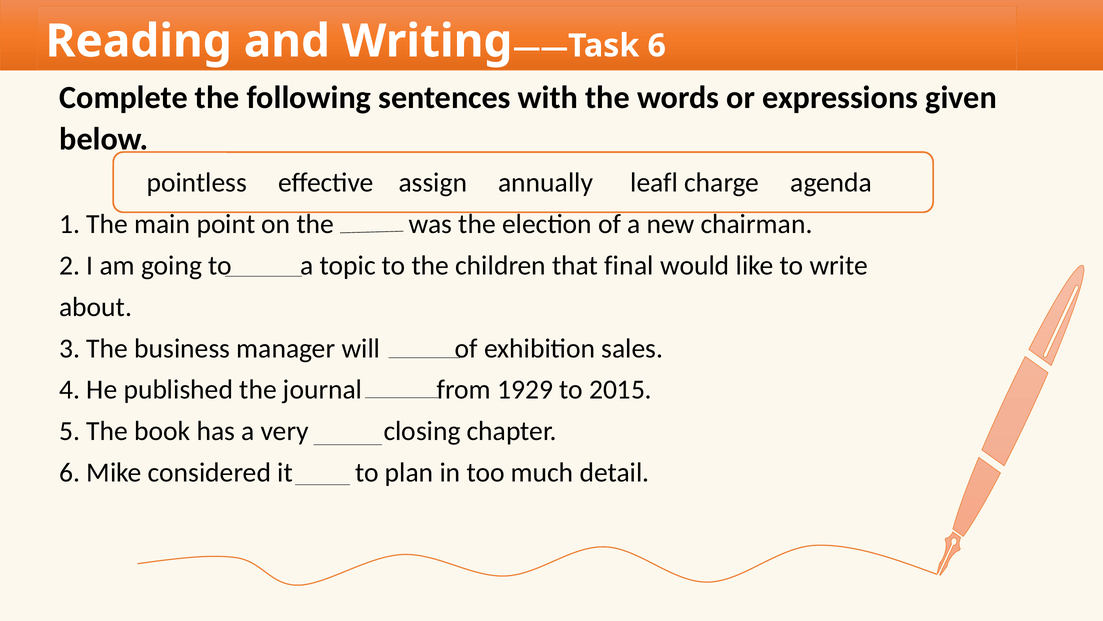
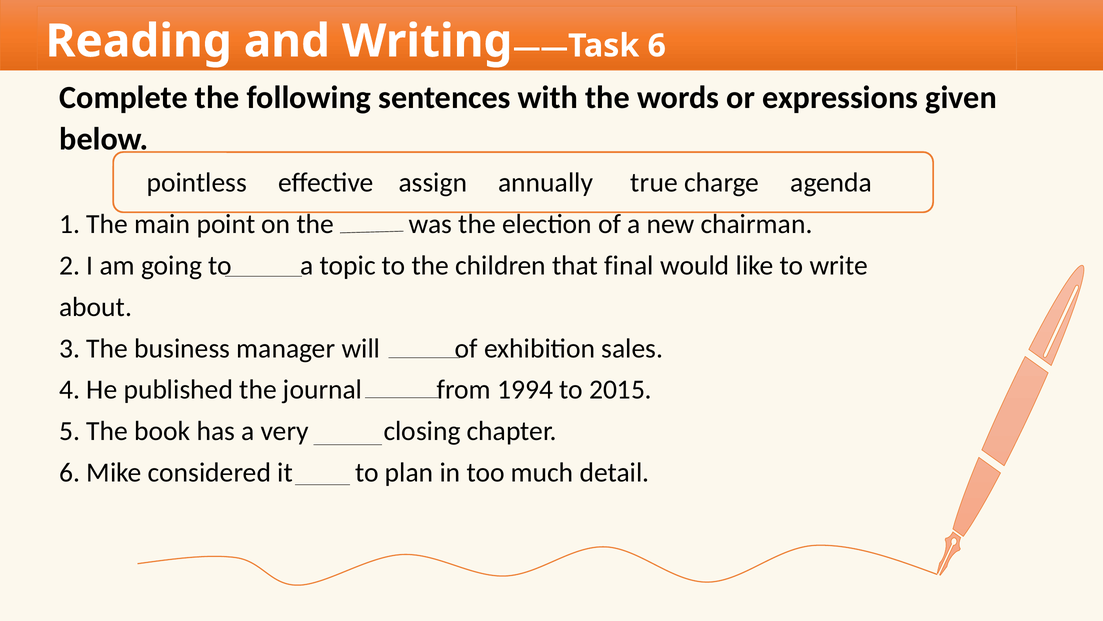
leafl: leafl -> true
1929: 1929 -> 1994
